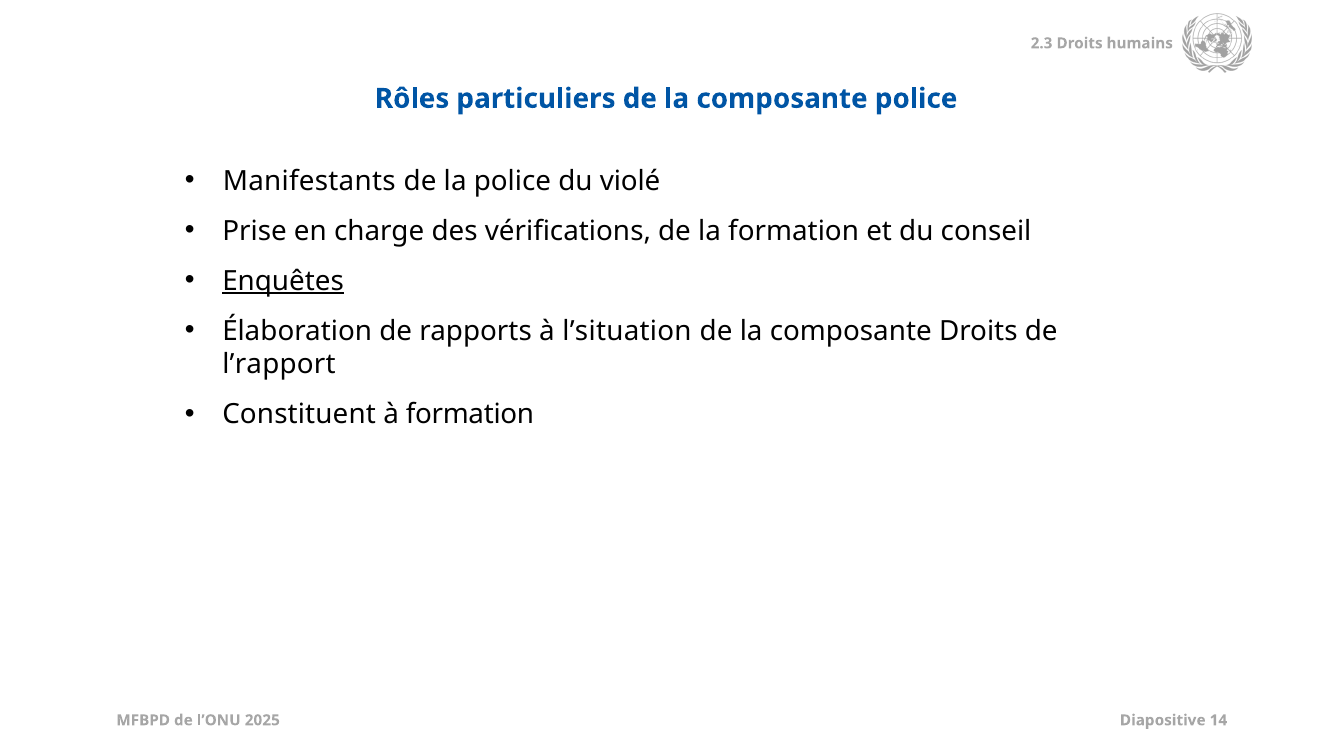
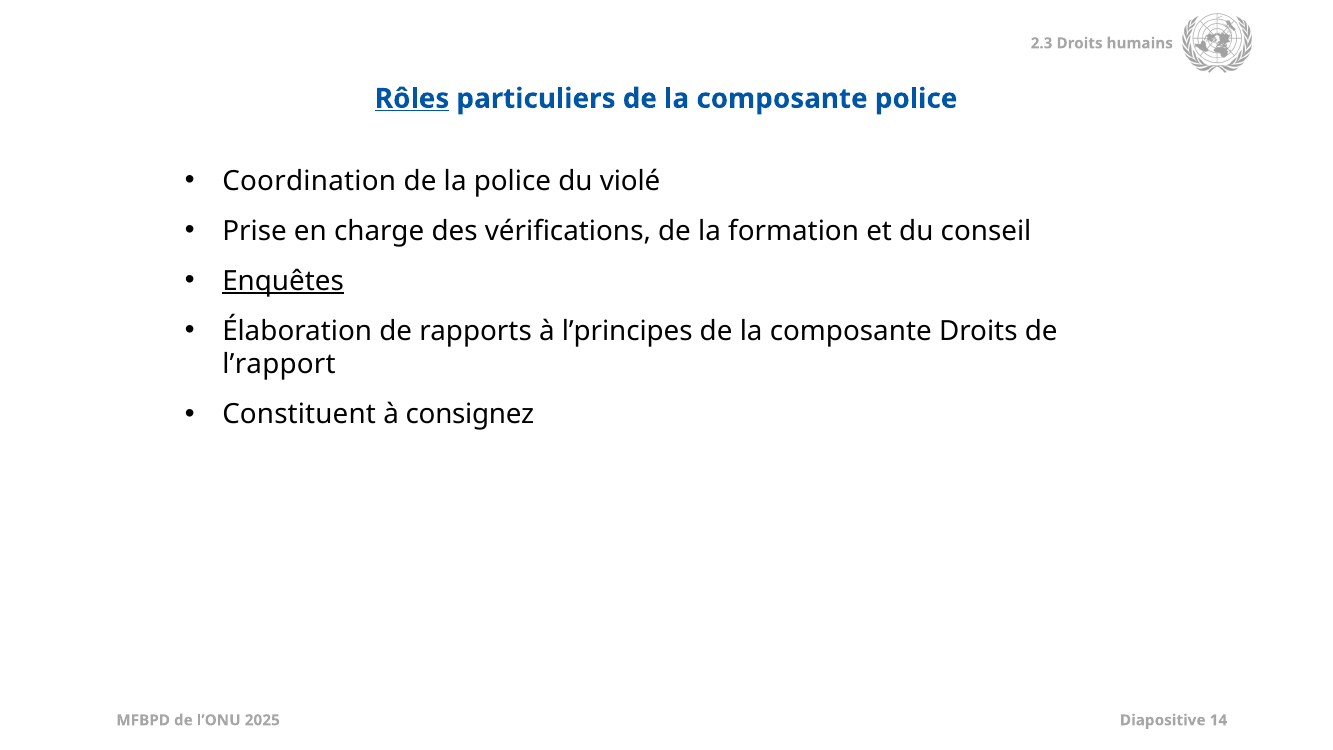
Rôles underline: none -> present
Manifestants: Manifestants -> Coordination
l’situation: l’situation -> l’principes
à formation: formation -> consignez
